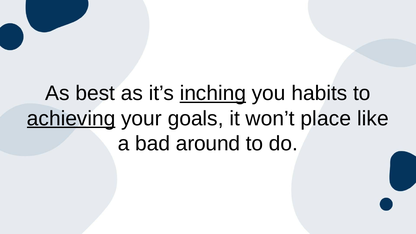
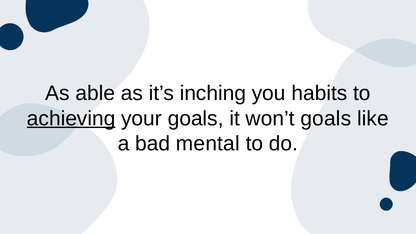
best: best -> able
inching underline: present -> none
won’t place: place -> goals
around: around -> mental
